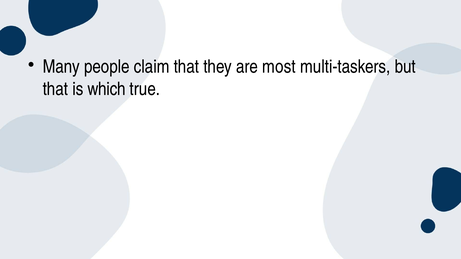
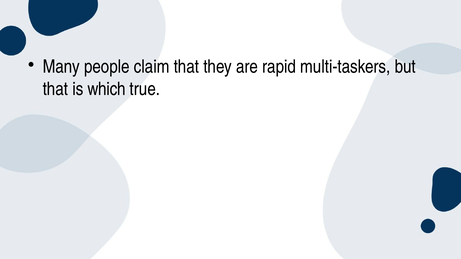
most: most -> rapid
